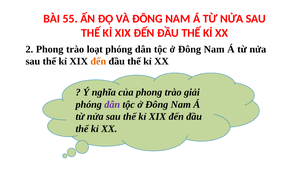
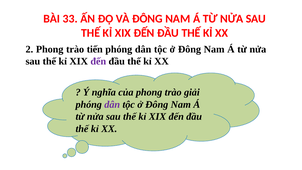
55: 55 -> 33
loạt: loạt -> tiến
đến at (98, 61) colour: orange -> purple
